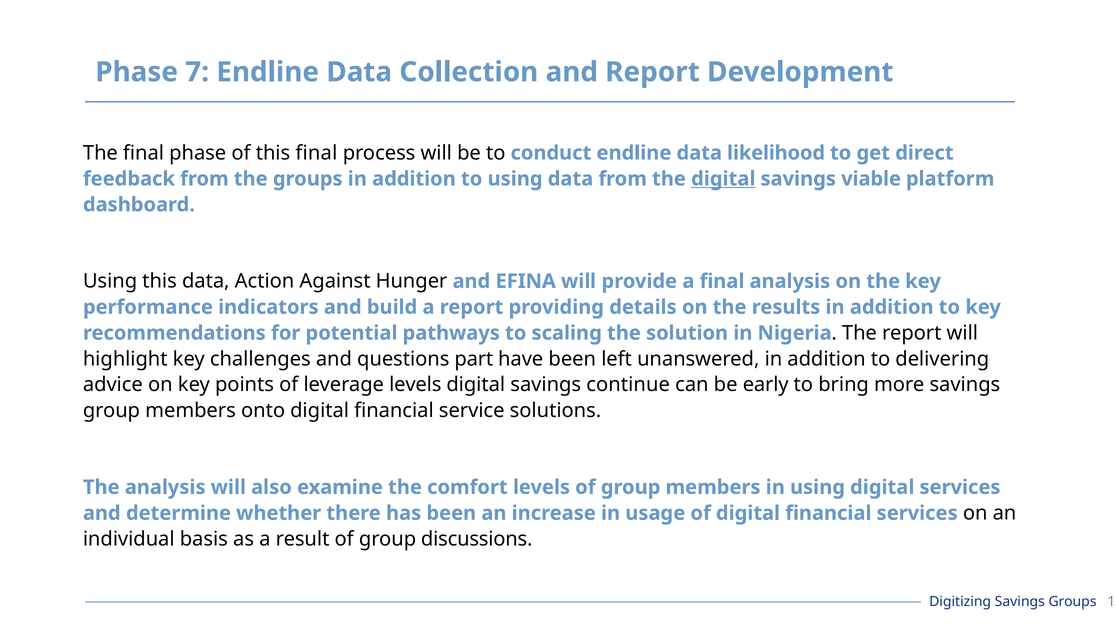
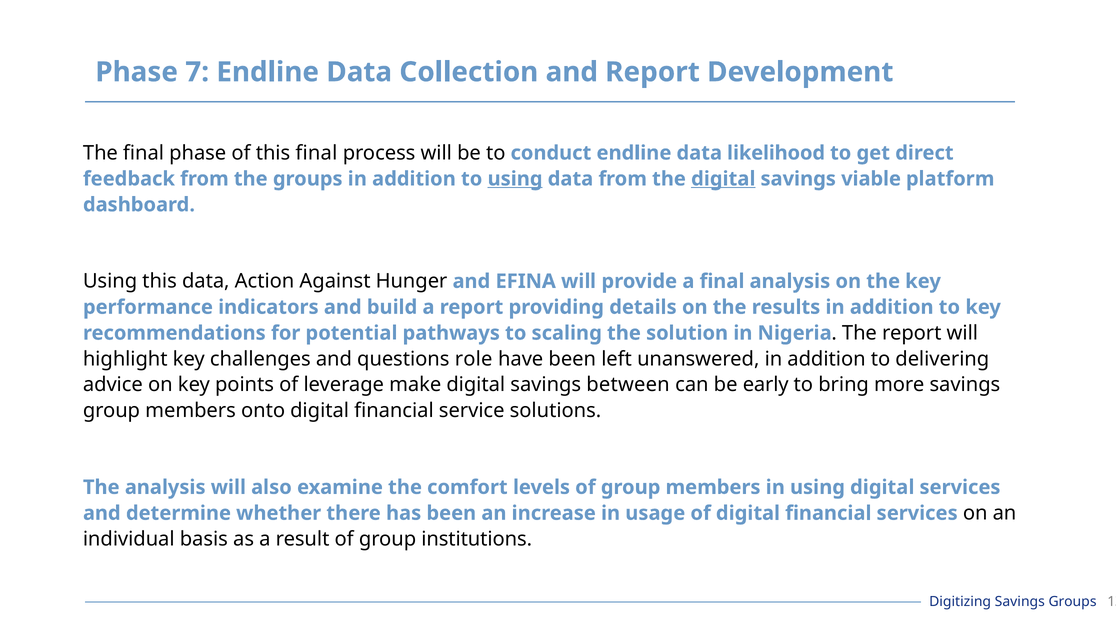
using at (515, 179) underline: none -> present
part: part -> role
leverage levels: levels -> make
continue: continue -> between
discussions: discussions -> institutions
